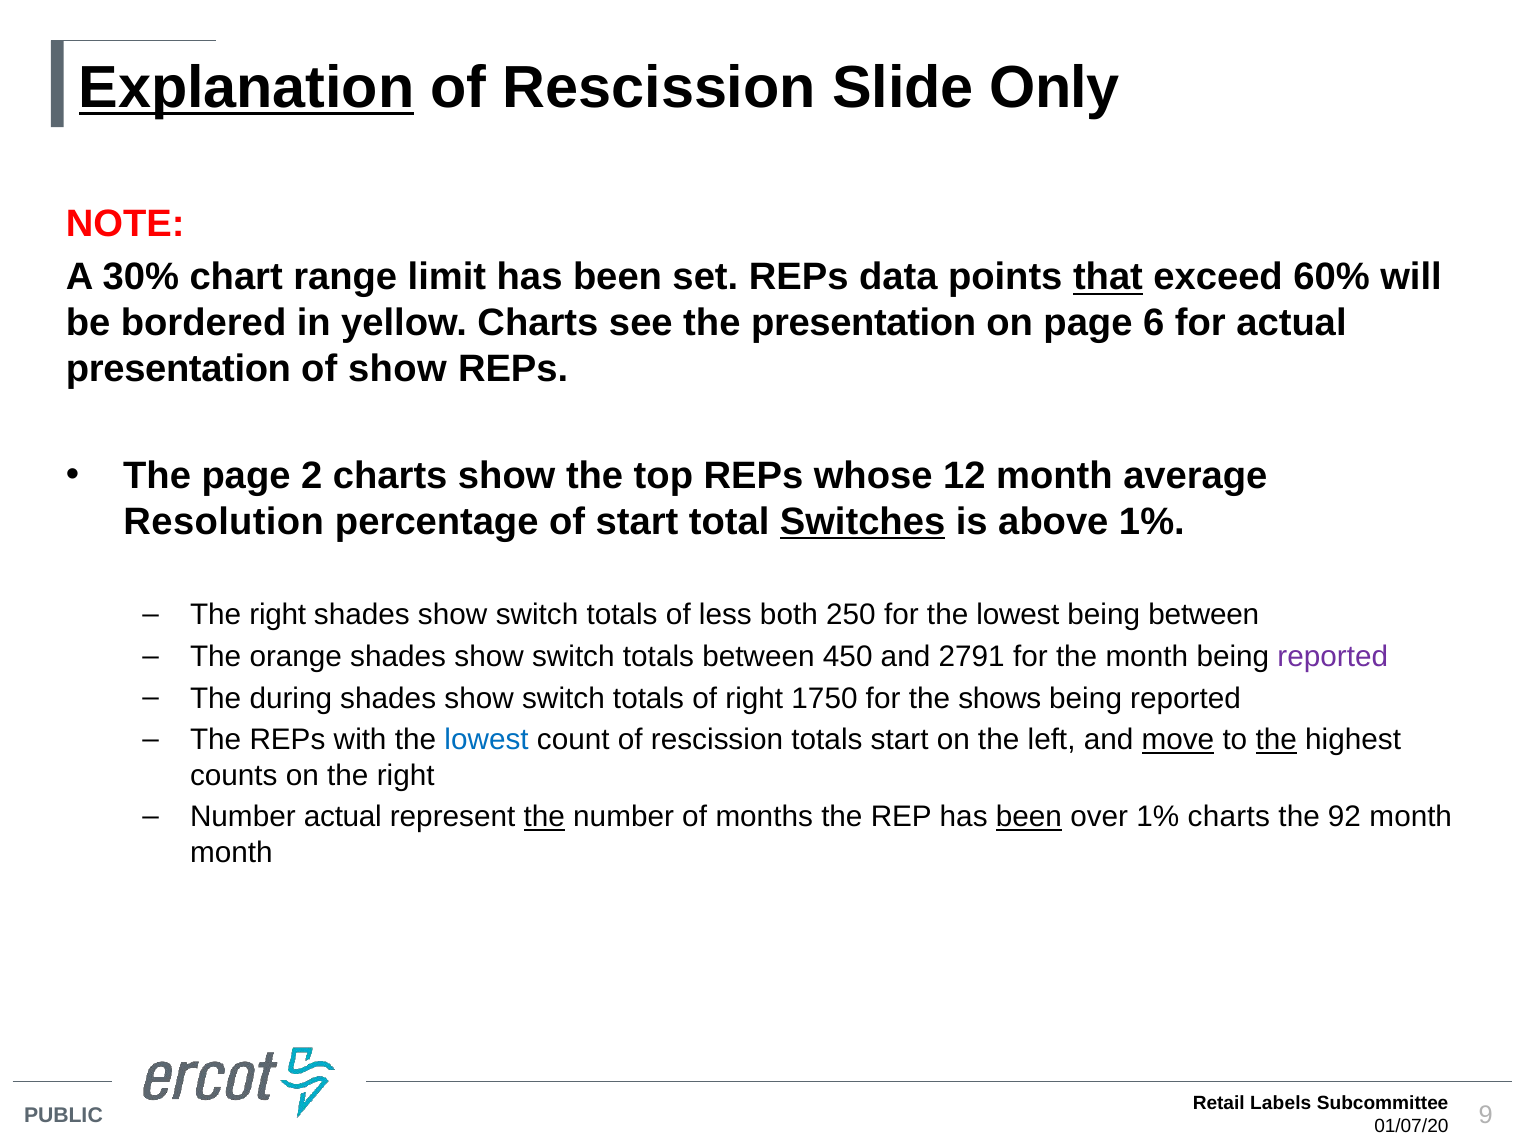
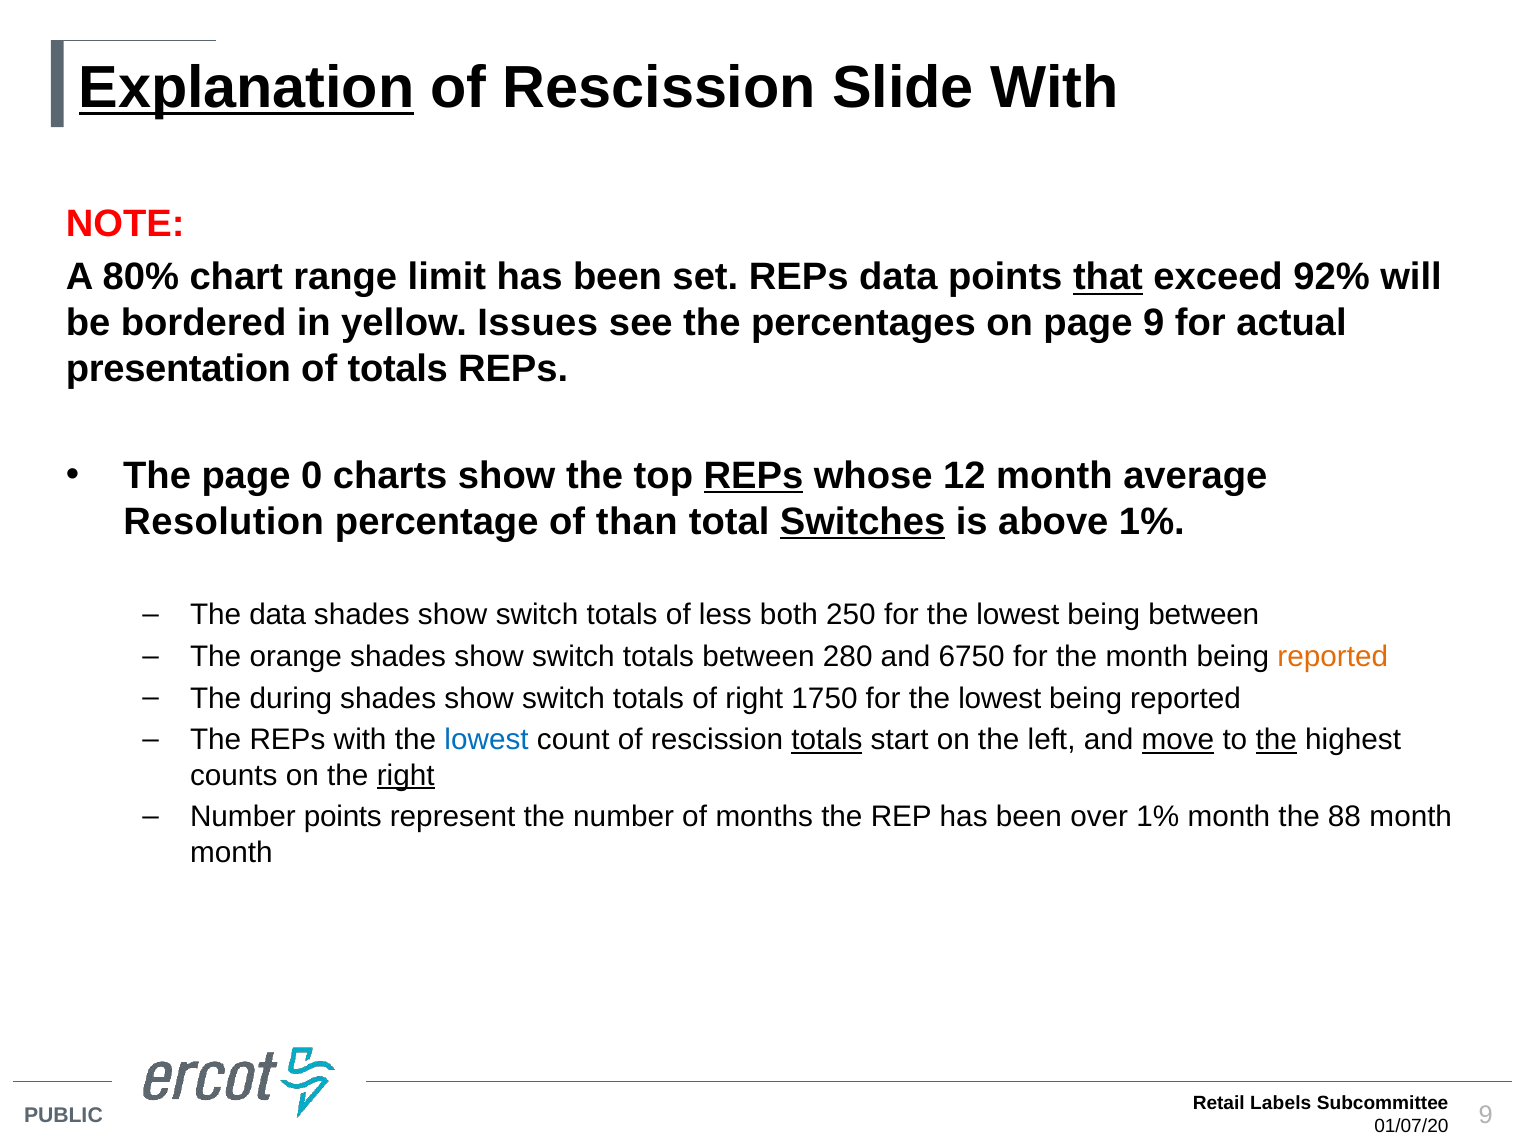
Slide Only: Only -> With
30%: 30% -> 80%
60%: 60% -> 92%
yellow Charts: Charts -> Issues
the presentation: presentation -> percentages
page 6: 6 -> 9
of show: show -> totals
2: 2 -> 0
REPs at (753, 476) underline: none -> present
of start: start -> than
right at (278, 615): right -> data
450: 450 -> 280
2791: 2791 -> 6750
reported at (1333, 657) colour: purple -> orange
1750 for the shows: shows -> lowest
totals at (827, 740) underline: none -> present
right at (406, 776) underline: none -> present
Number actual: actual -> points
the at (544, 817) underline: present -> none
been at (1029, 817) underline: present -> none
1% charts: charts -> month
92: 92 -> 88
